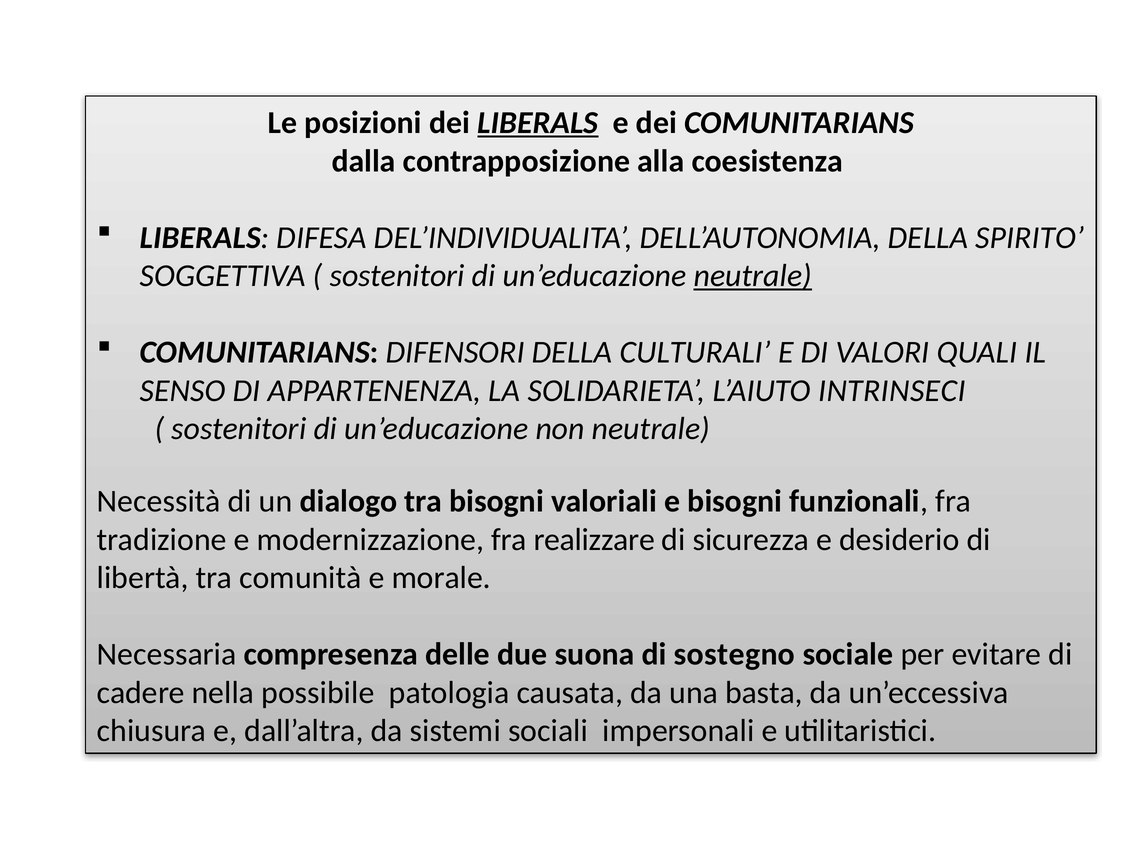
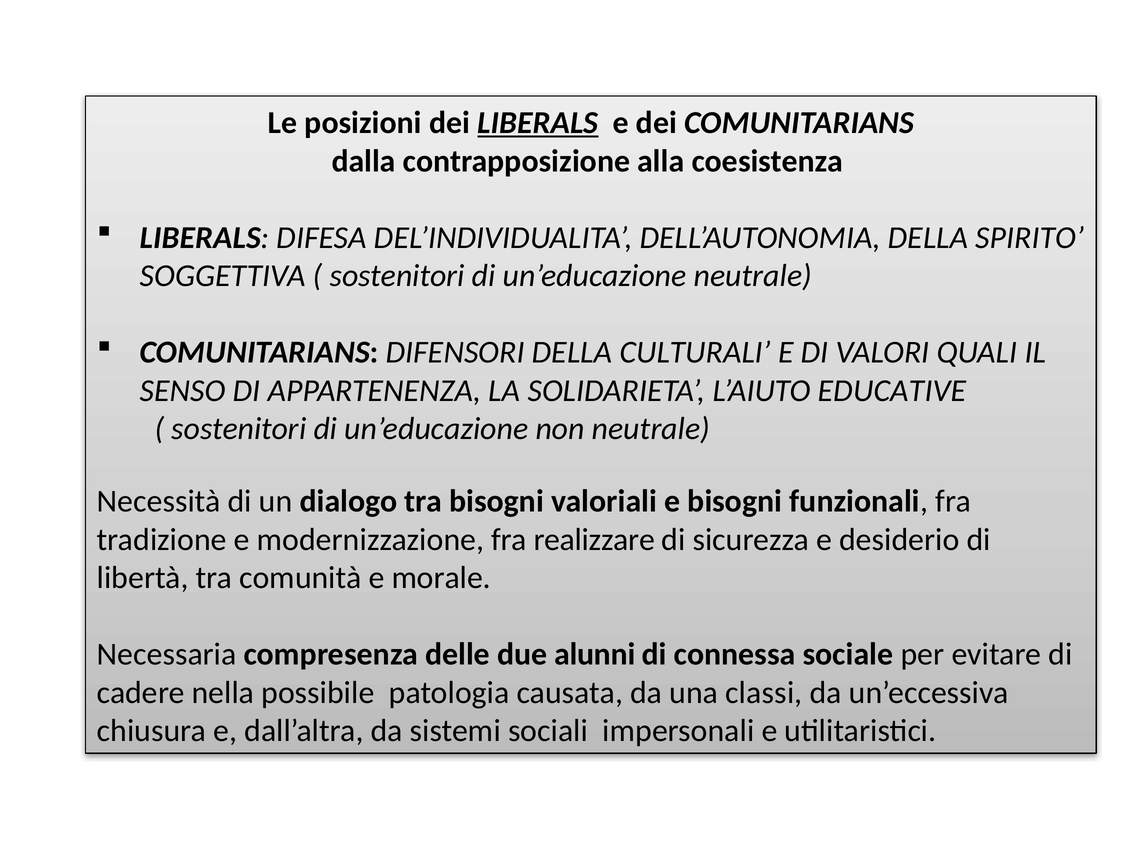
neutrale at (753, 276) underline: present -> none
INTRINSECI: INTRINSECI -> EDUCATIVE
suona: suona -> alunni
sostegno: sostegno -> connessa
basta: basta -> classi
